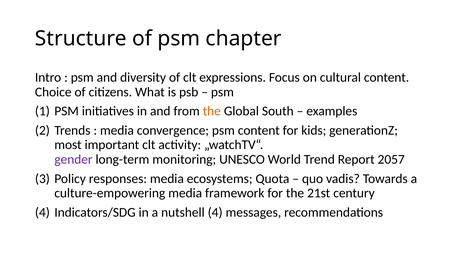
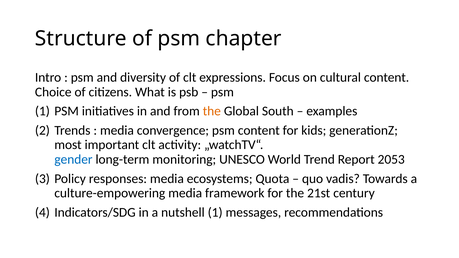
gender colour: purple -> blue
2057: 2057 -> 2053
nutshell 4: 4 -> 1
